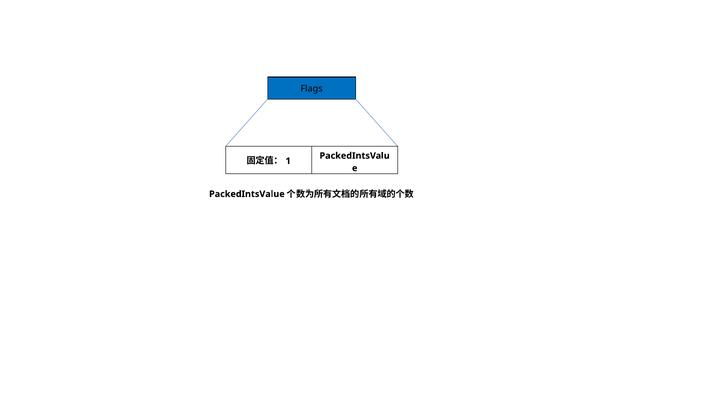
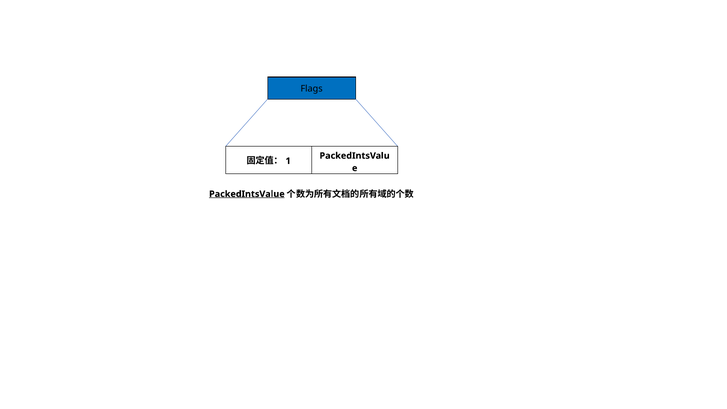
PackedIntsValue underline: none -> present
